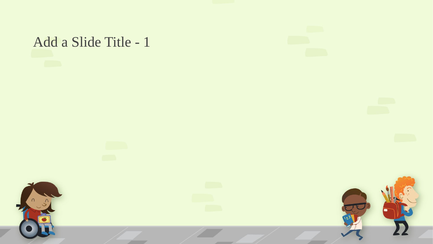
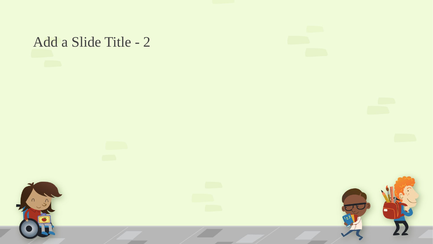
1: 1 -> 2
